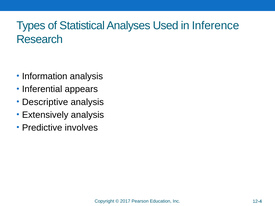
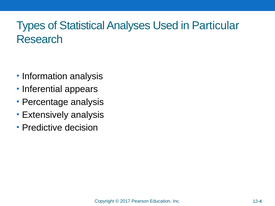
Inference: Inference -> Particular
Descriptive: Descriptive -> Percentage
involves: involves -> decision
